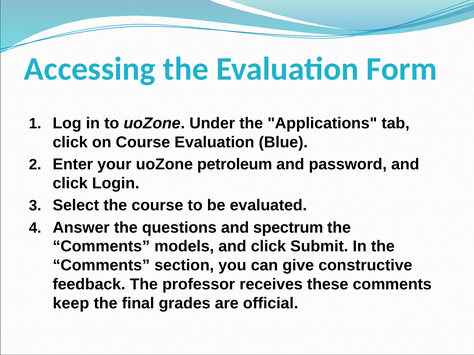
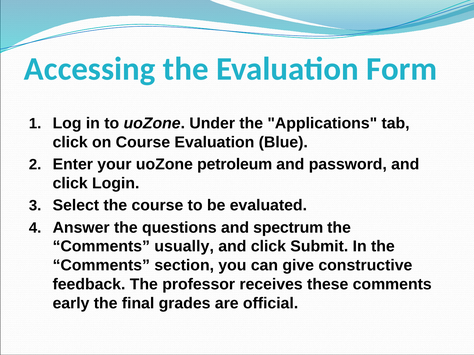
models: models -> usually
keep: keep -> early
